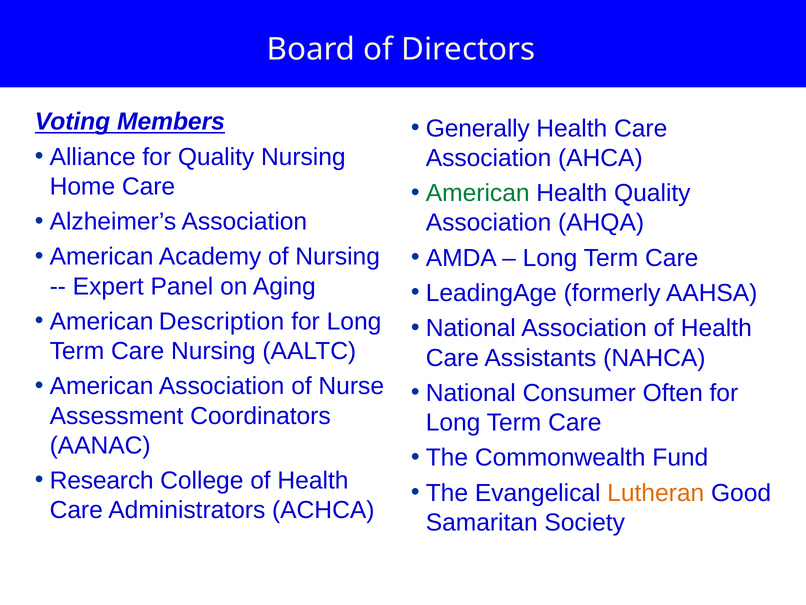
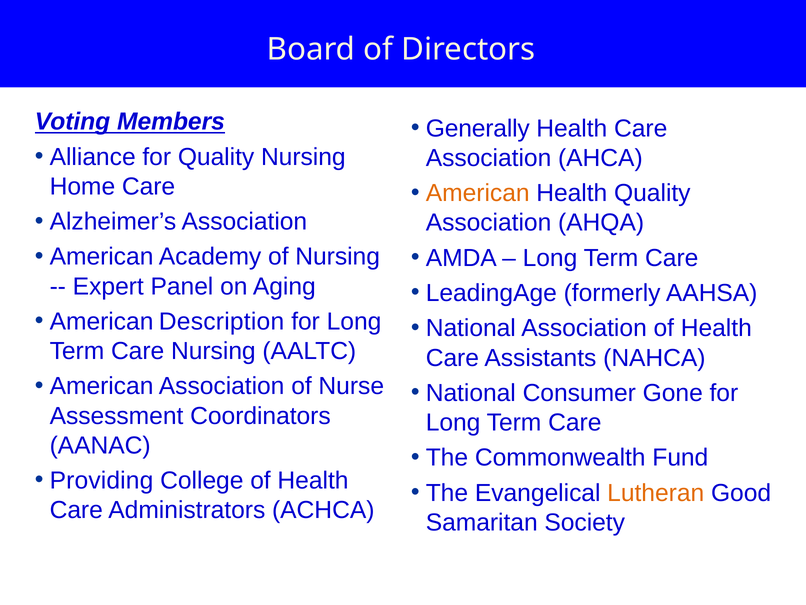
American at (478, 193) colour: green -> orange
Often: Often -> Gone
Research: Research -> Providing
